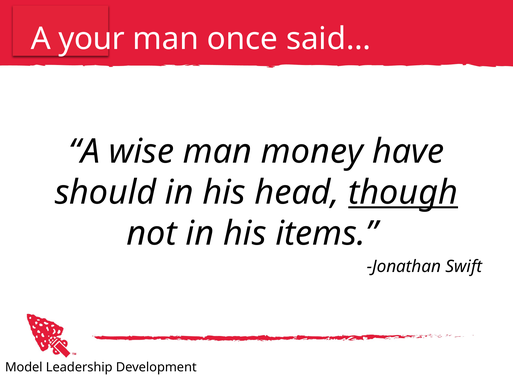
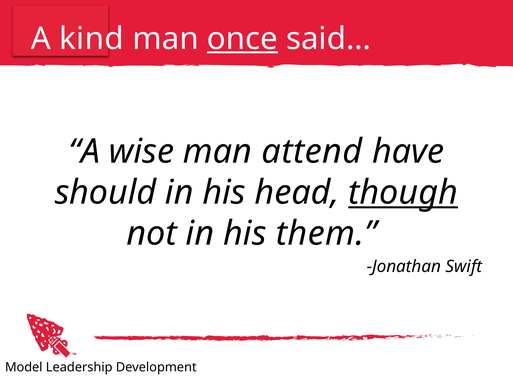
your: your -> kind
once underline: none -> present
money: money -> attend
items: items -> them
